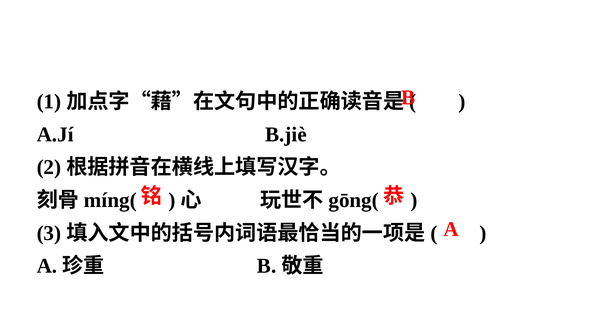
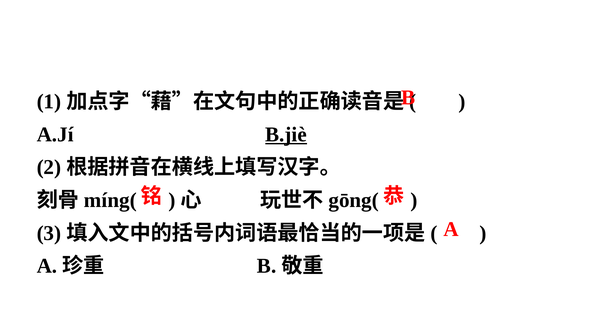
B.jiè underline: none -> present
